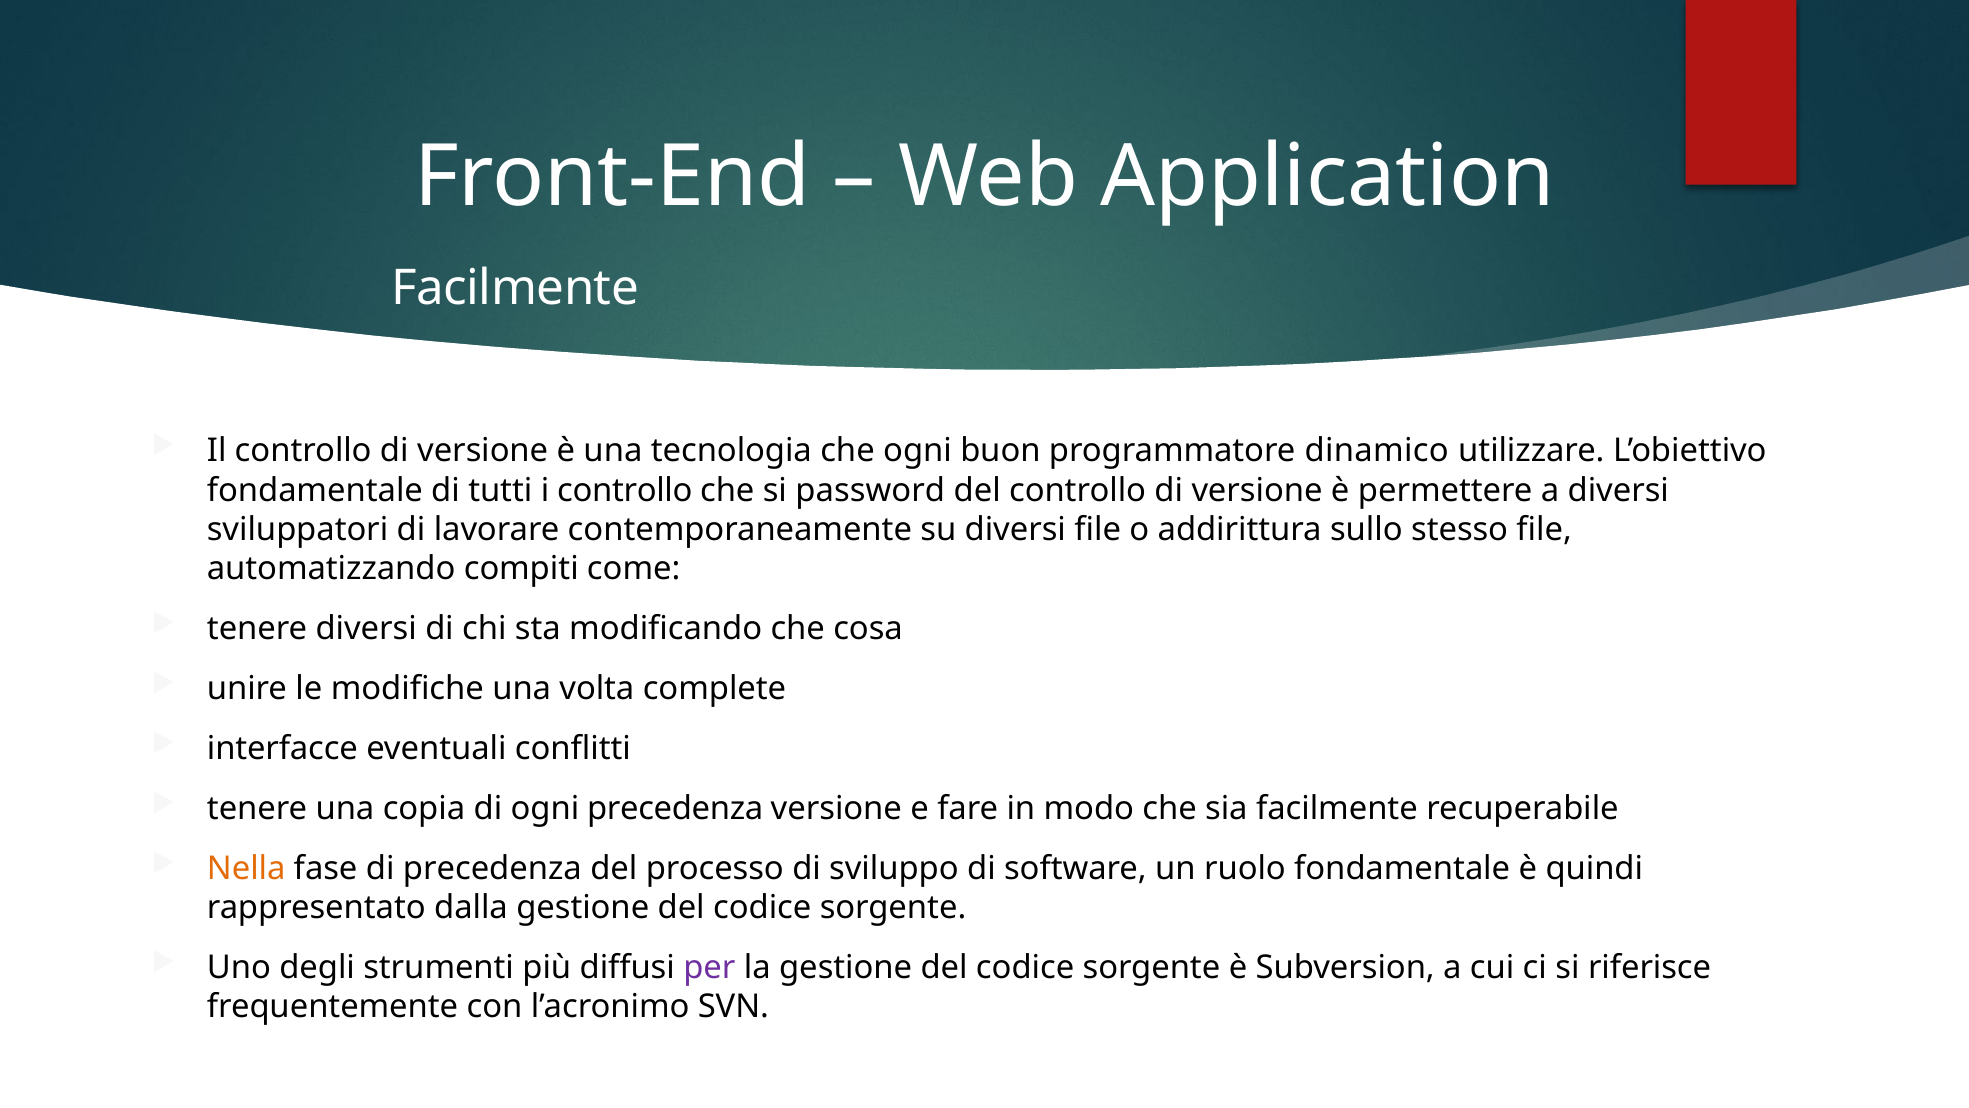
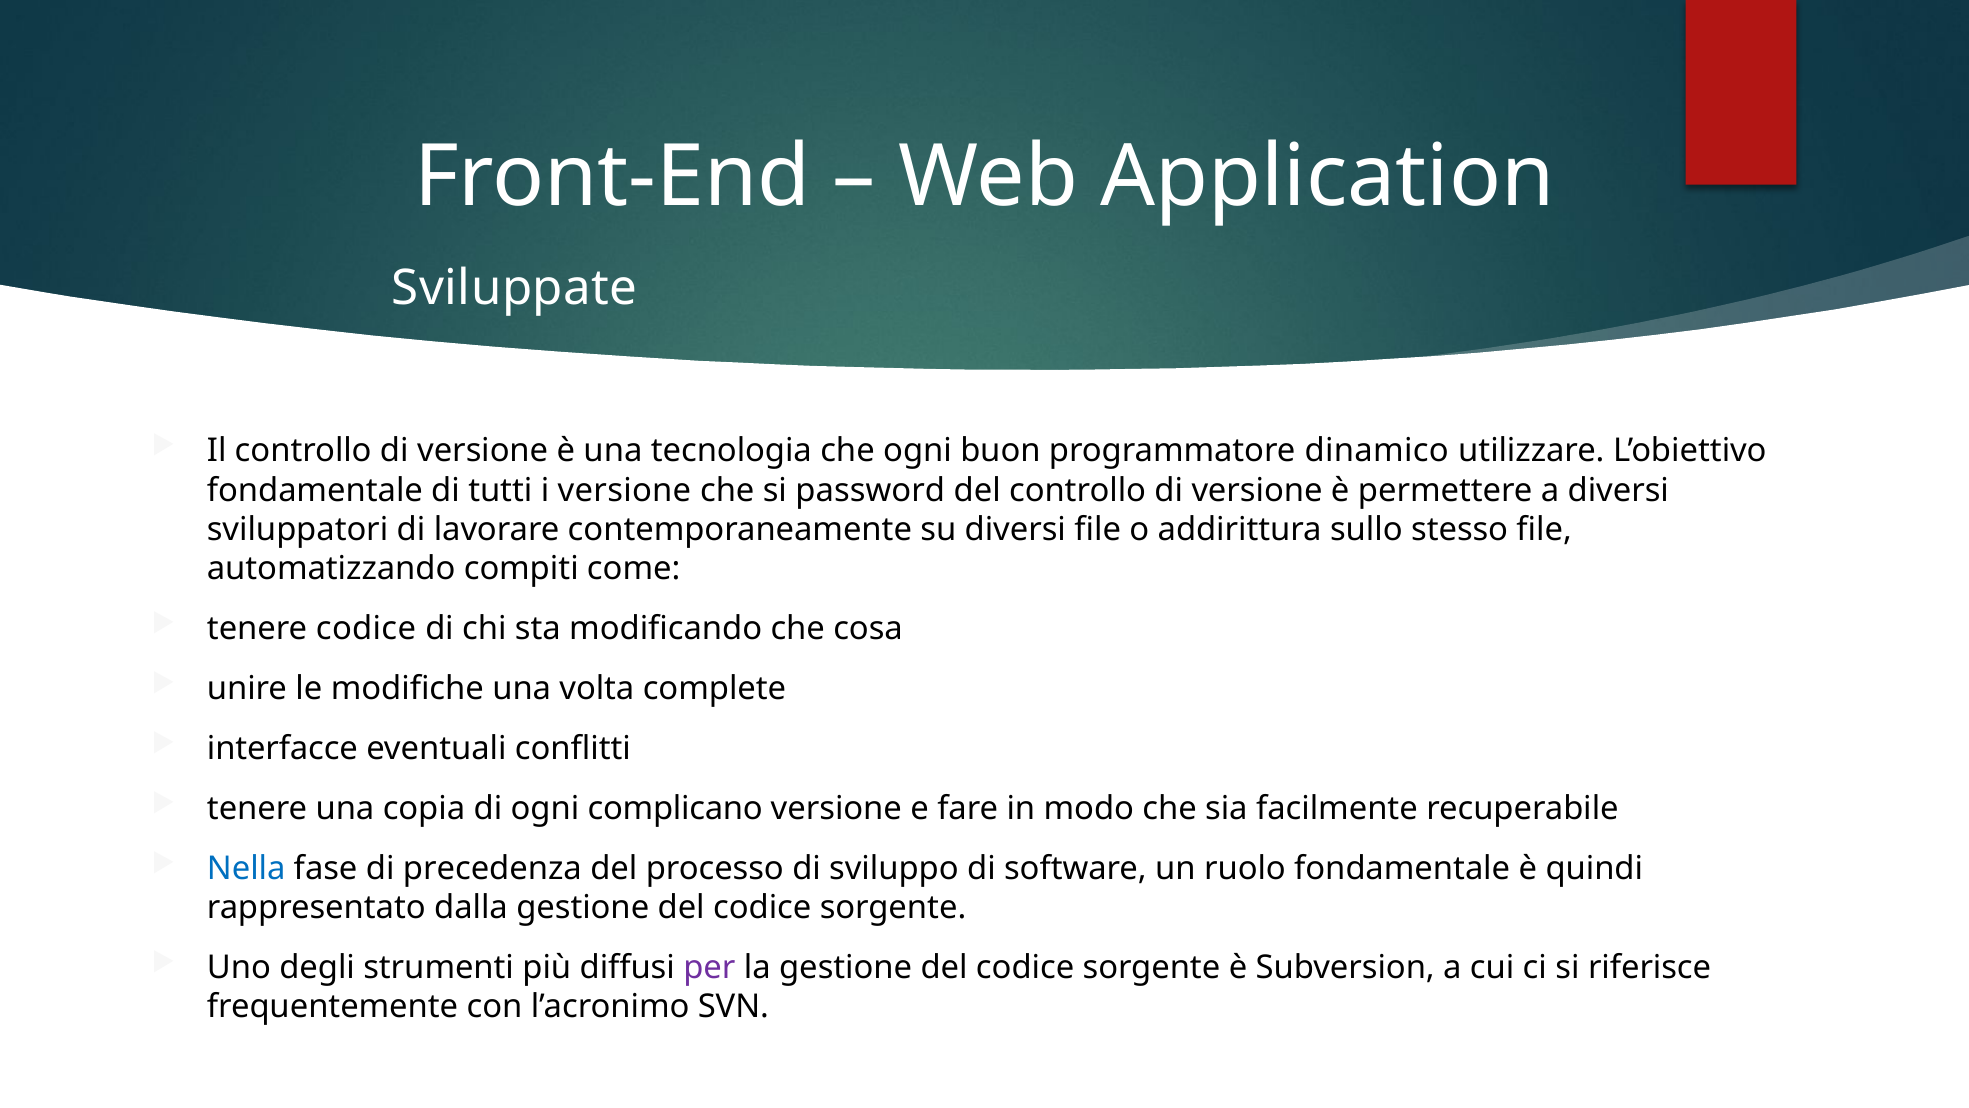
Facilmente at (515, 288): Facilmente -> Sviluppate
i controllo: controllo -> versione
tenere diversi: diversi -> codice
ogni precedenza: precedenza -> complicano
Nella colour: orange -> blue
